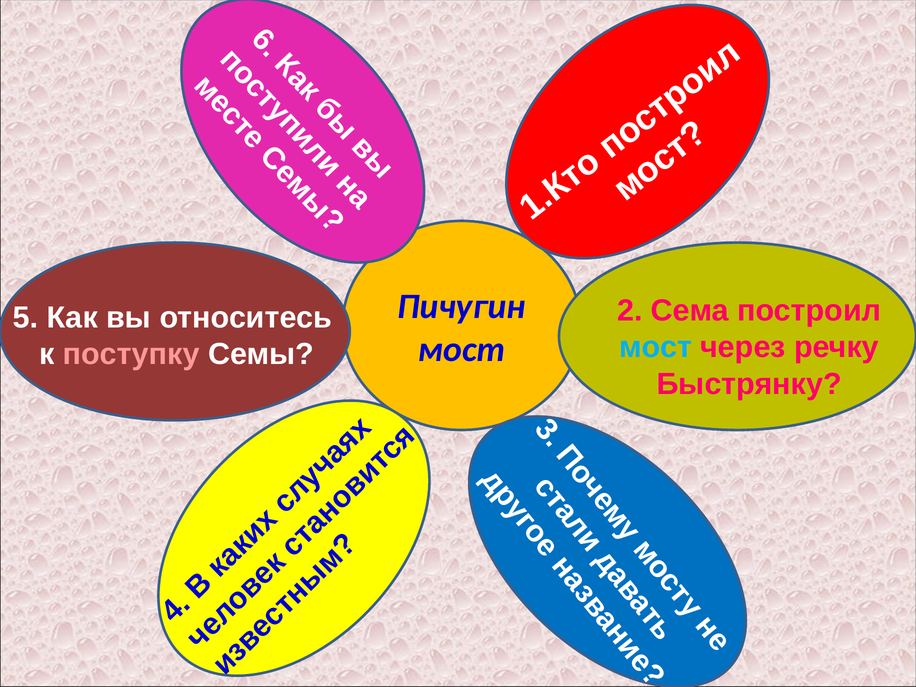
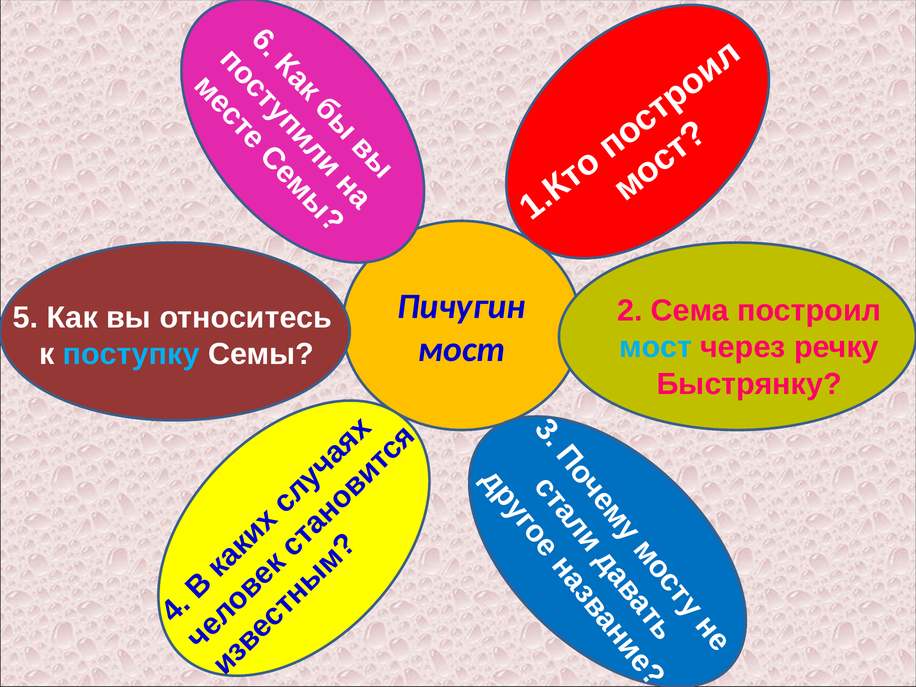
поступку colour: pink -> light blue
